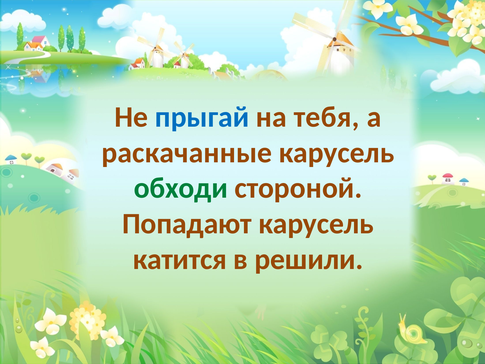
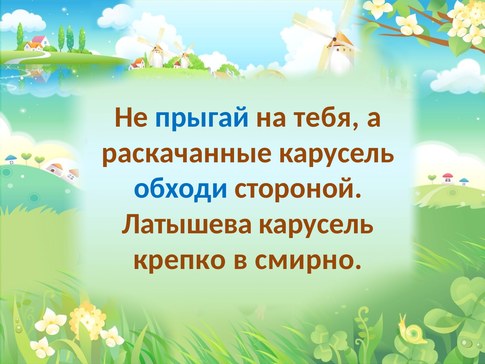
обходи colour: green -> blue
Попадают: Попадают -> Латышева
катится: катится -> крепко
решили: решили -> смирно
